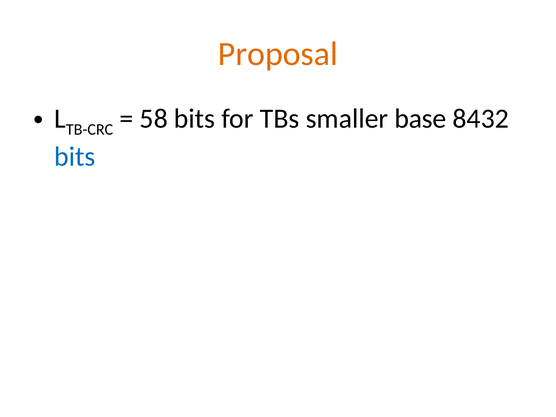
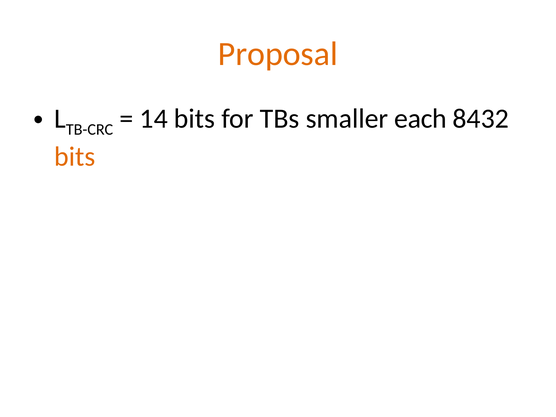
58: 58 -> 14
base: base -> each
bits at (75, 157) colour: blue -> orange
